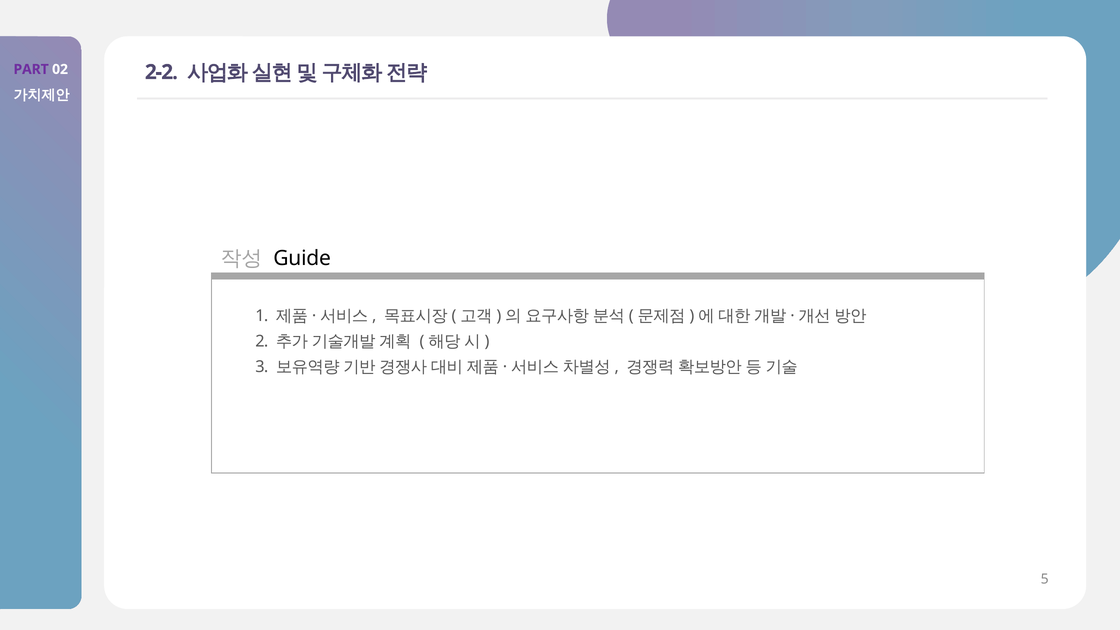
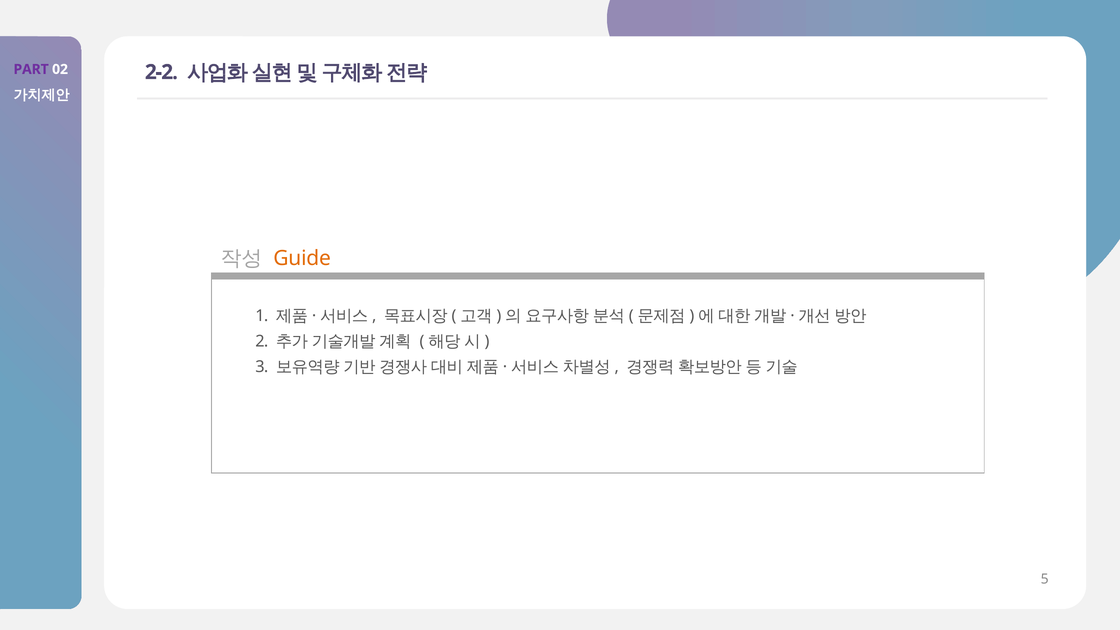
Guide colour: black -> orange
